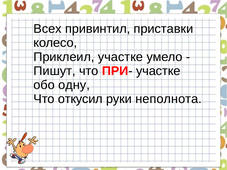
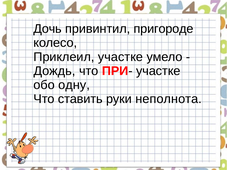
Всех: Всех -> Дочь
приставки: приставки -> пригороде
Пишут: Пишут -> Дождь
откусил: откусил -> ставить
